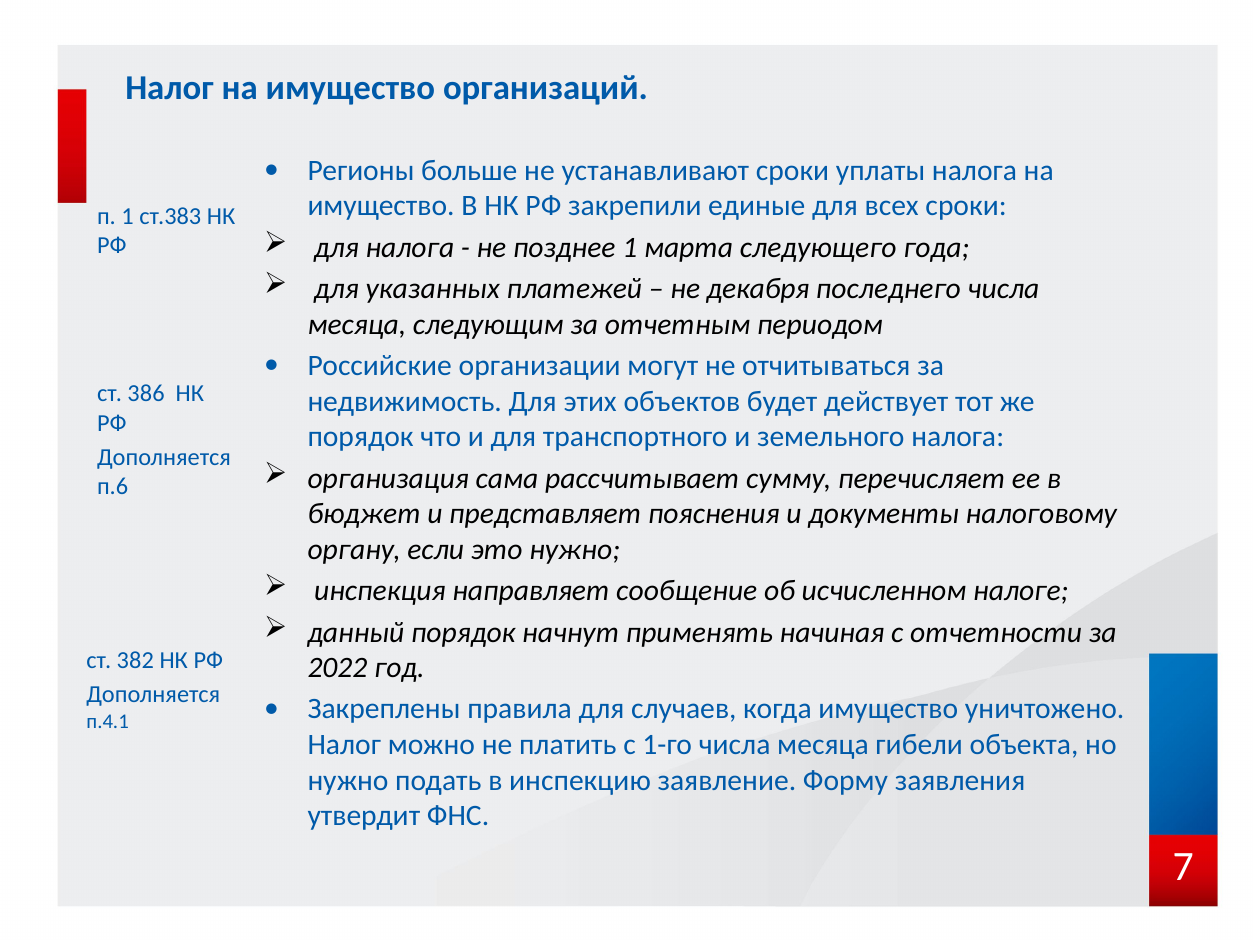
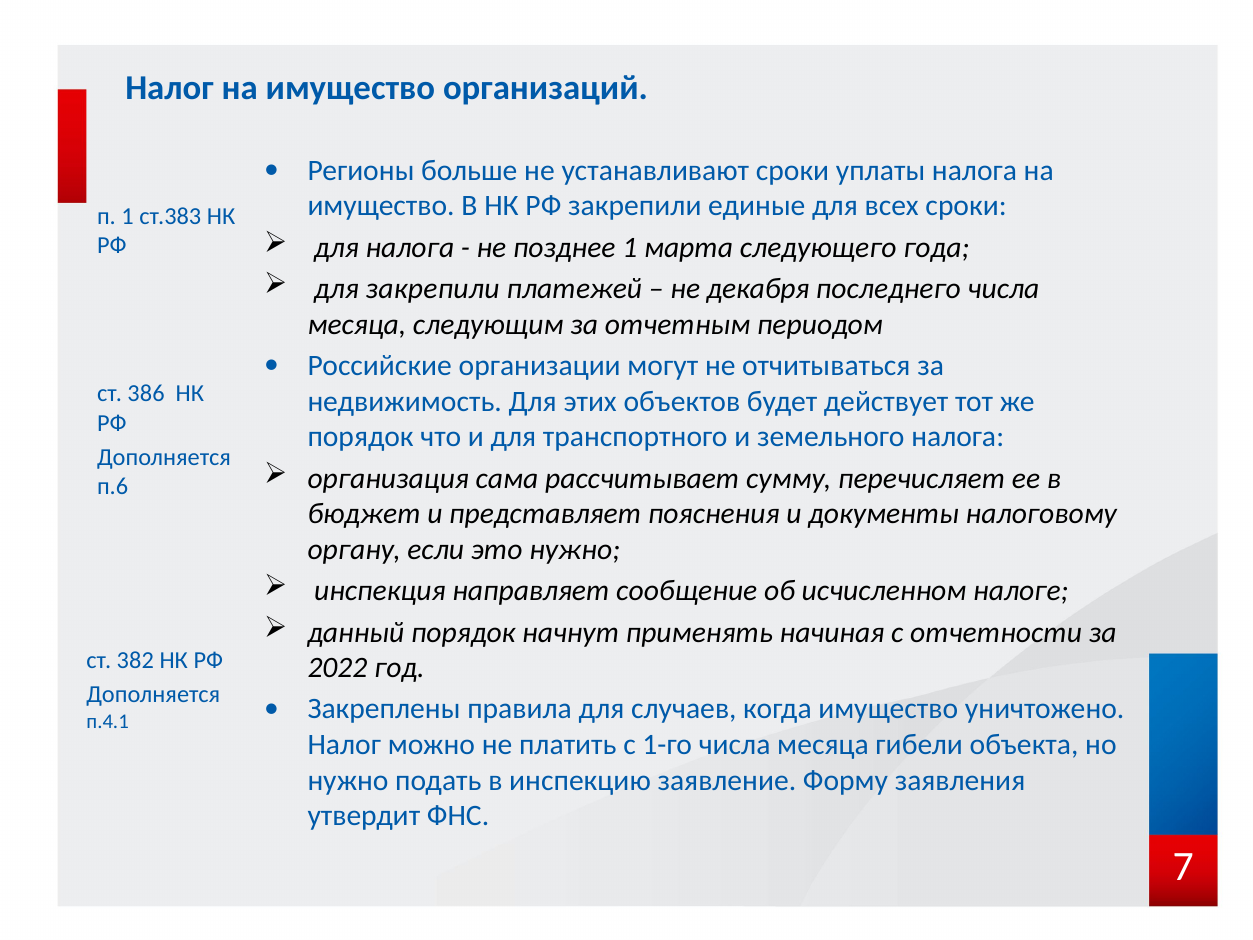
для указанных: указанных -> закрепили
